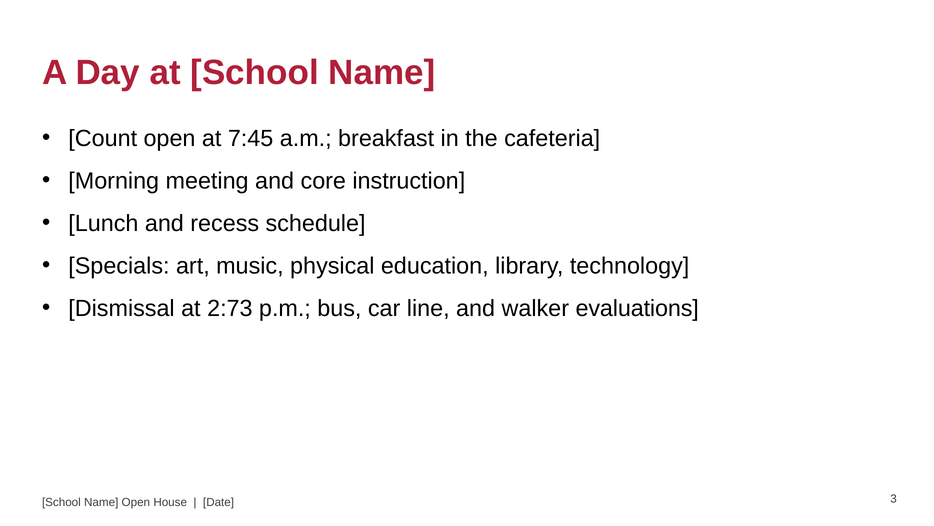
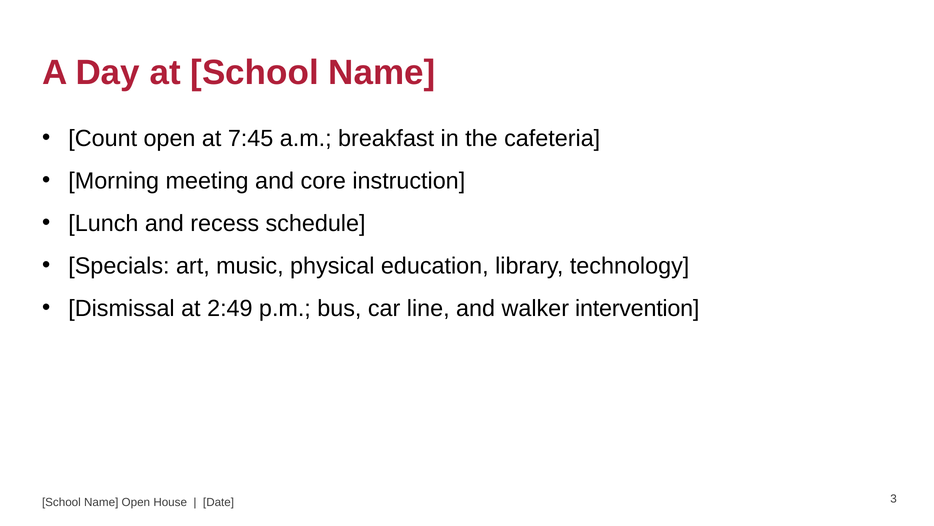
2:73: 2:73 -> 2:49
evaluations: evaluations -> intervention
